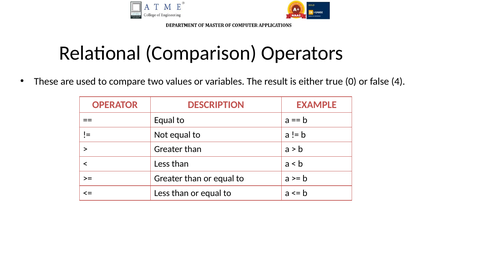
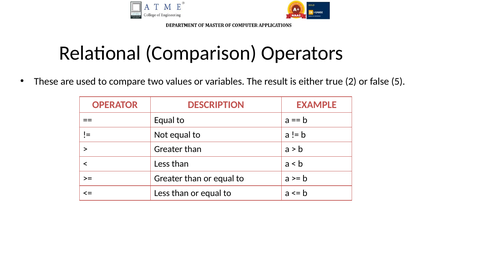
0: 0 -> 2
4: 4 -> 5
